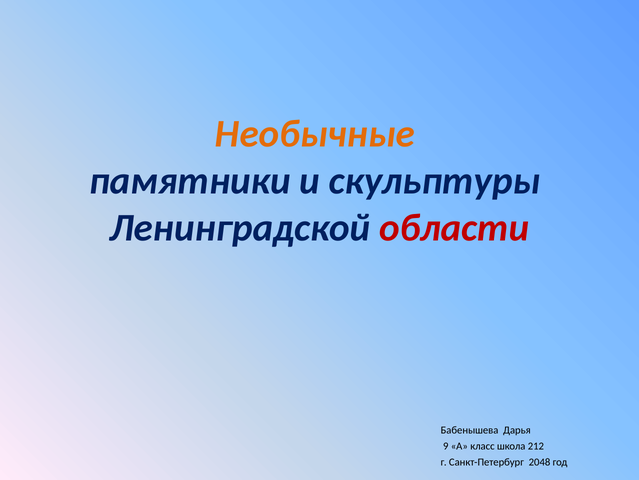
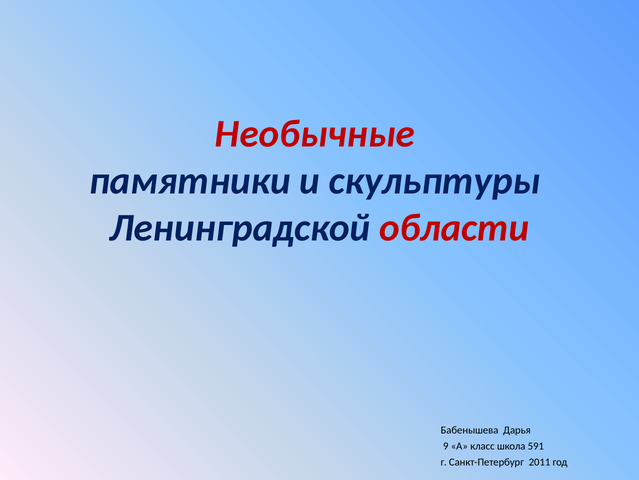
Необычные colour: orange -> red
212: 212 -> 591
2048: 2048 -> 2011
